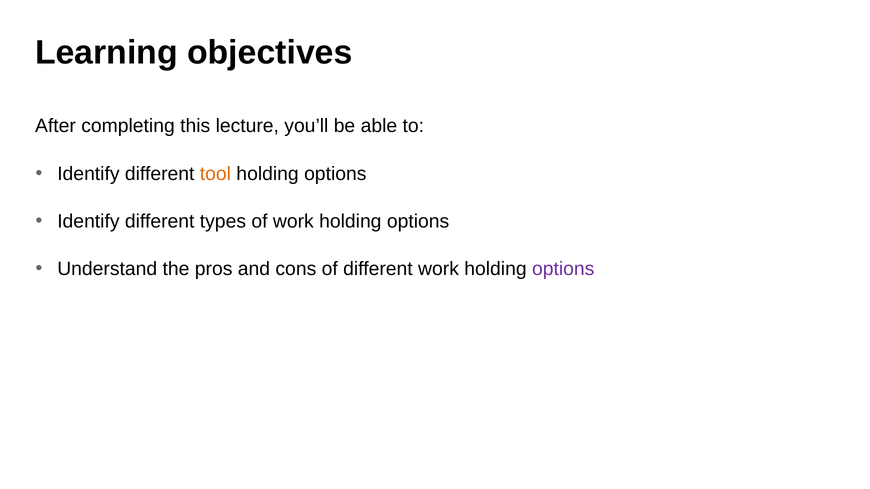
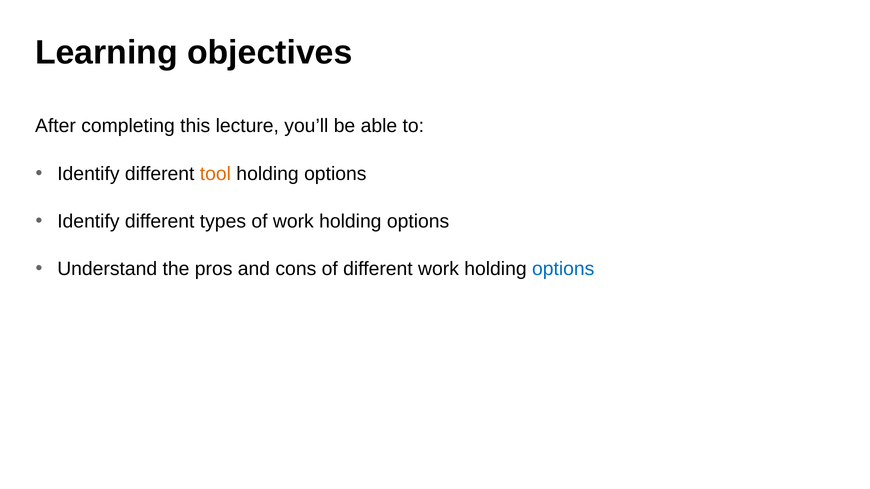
options at (563, 269) colour: purple -> blue
